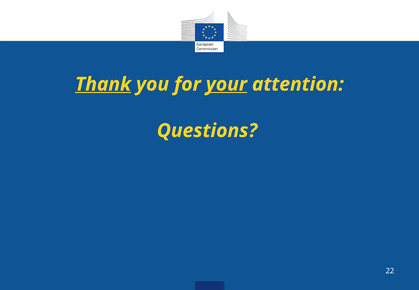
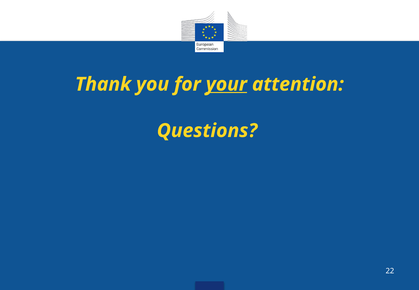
Thank underline: present -> none
